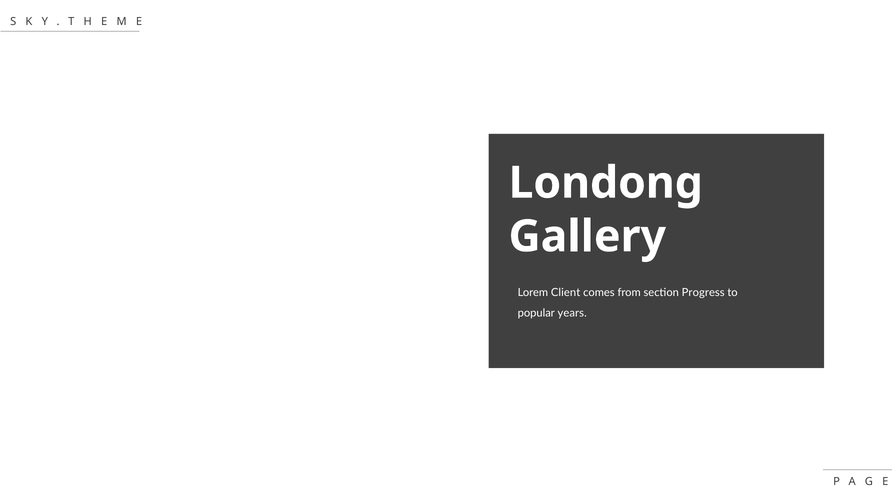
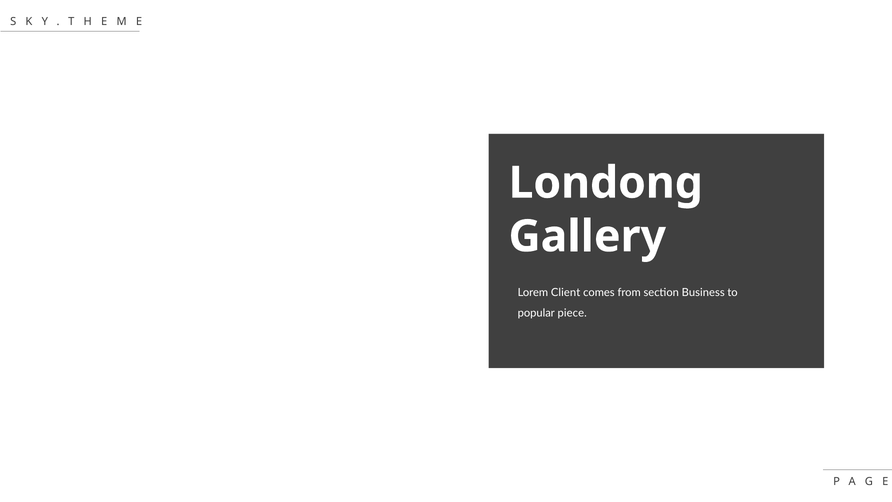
Progress: Progress -> Business
years: years -> piece
